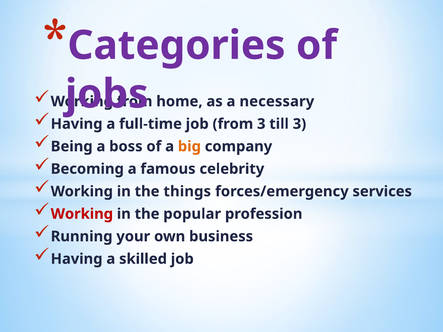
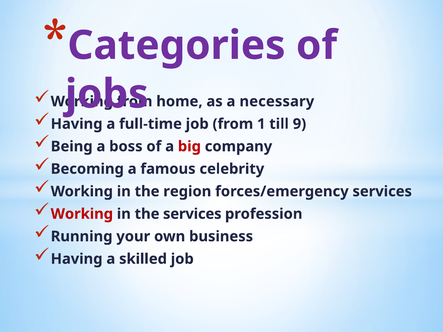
from 3: 3 -> 1
till 3: 3 -> 9
big colour: orange -> red
things: things -> region
the popular: popular -> services
